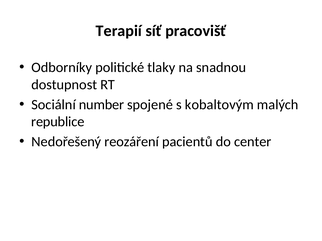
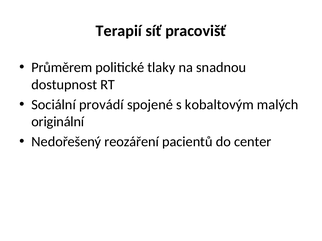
Odborníky: Odborníky -> Průměrem
number: number -> provádí
republice: republice -> originální
